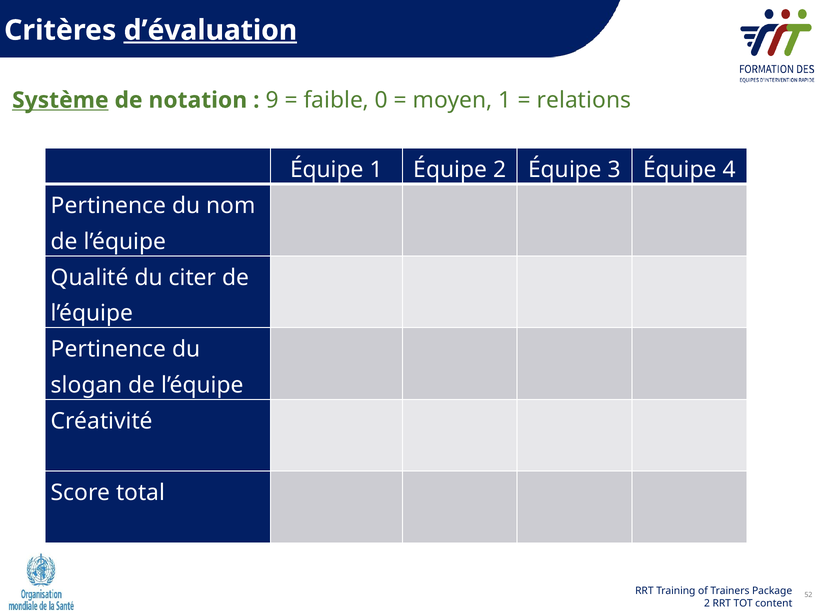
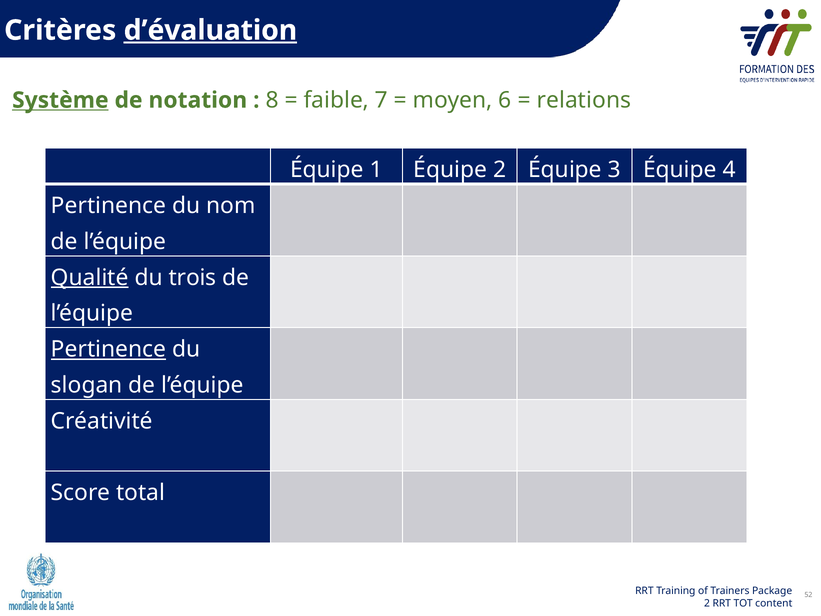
9: 9 -> 8
0: 0 -> 7
moyen 1: 1 -> 6
Qualité underline: none -> present
citer: citer -> trois
Pertinence at (109, 349) underline: none -> present
